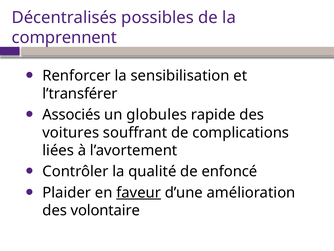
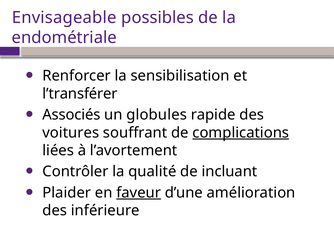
Décentralisés: Décentralisés -> Envisageable
comprennent: comprennent -> endométriale
complications underline: none -> present
enfoncé: enfoncé -> incluant
volontaire: volontaire -> inférieure
